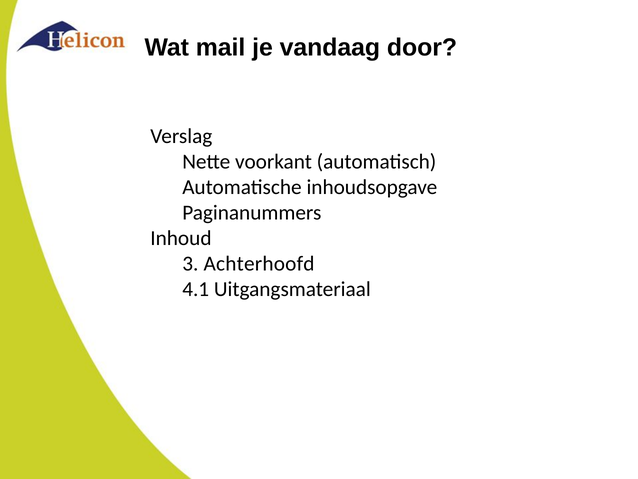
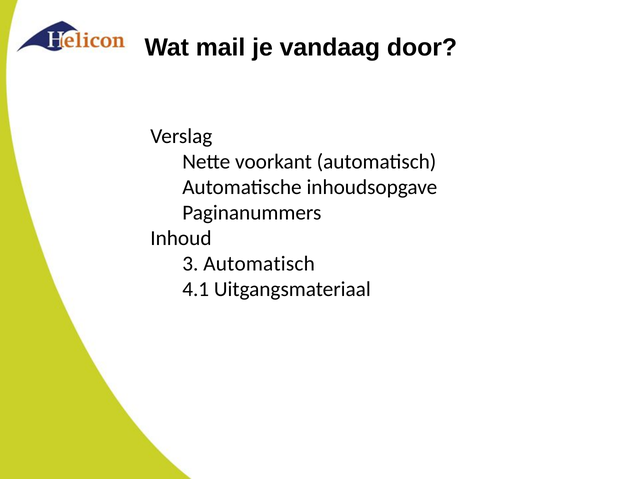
3 Achterhoofd: Achterhoofd -> Automatisch
